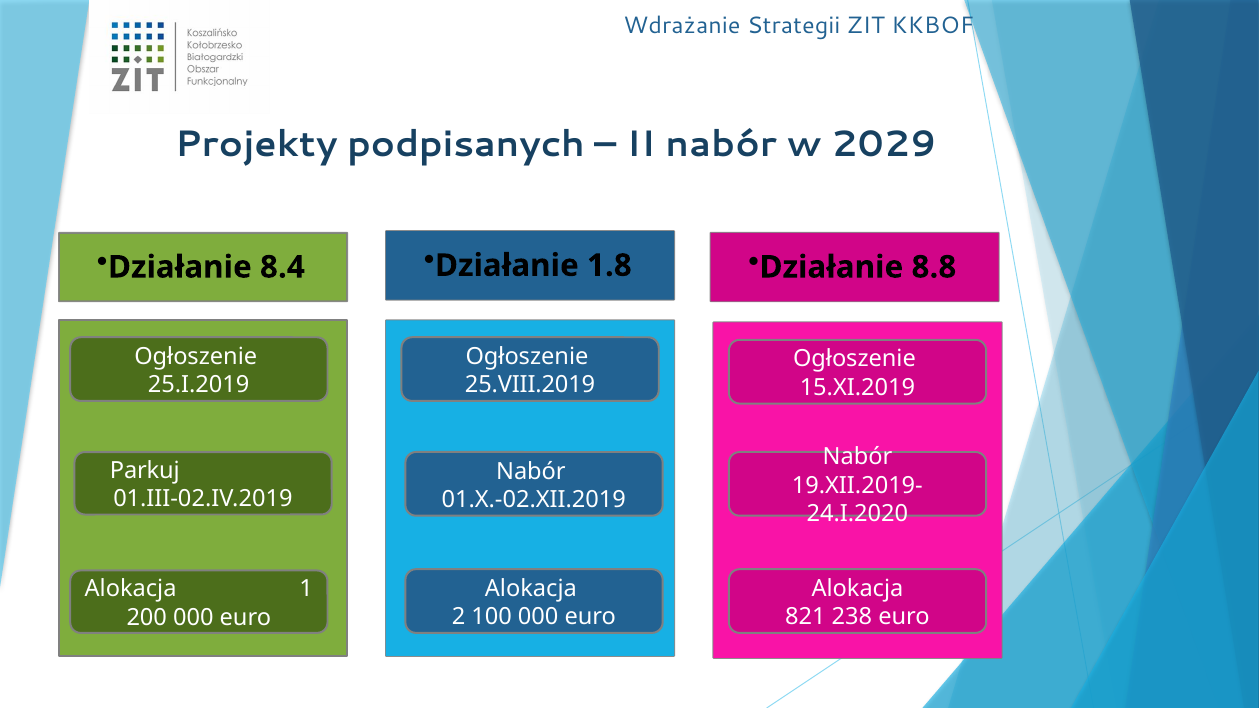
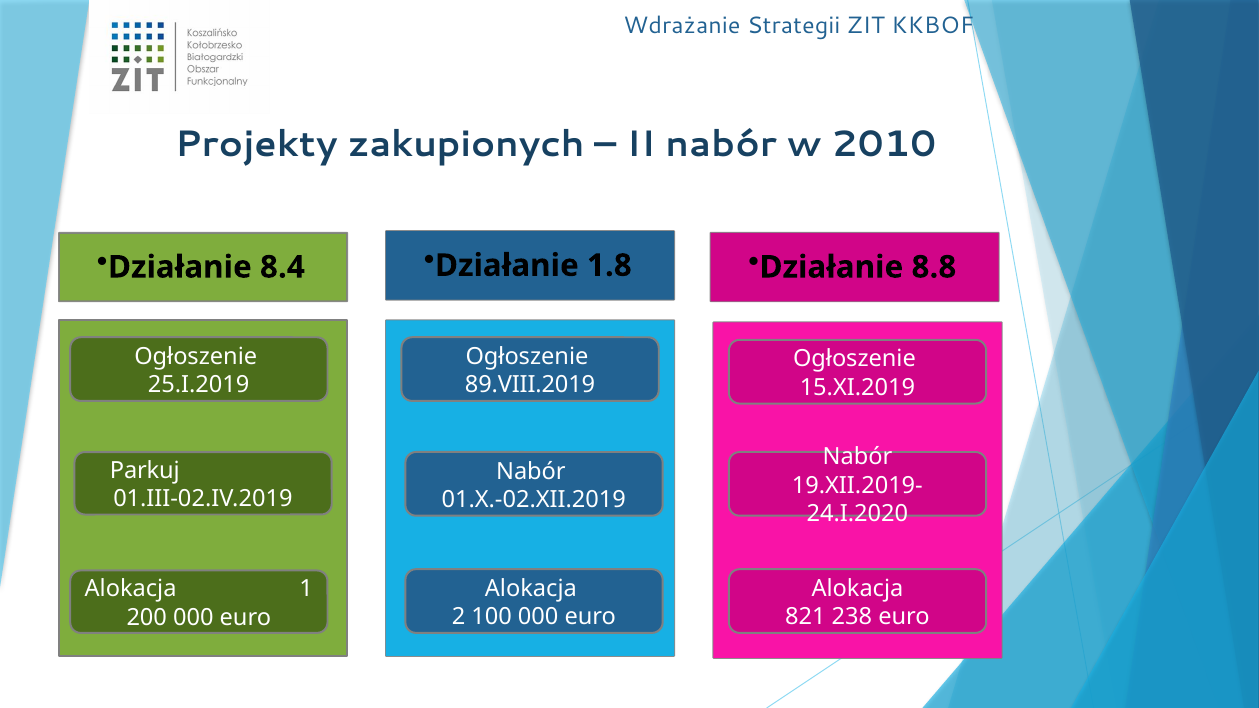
podpisanych: podpisanych -> zakupionych
2029: 2029 -> 2010
25.VIII.2019: 25.VIII.2019 -> 89.VIII.2019
